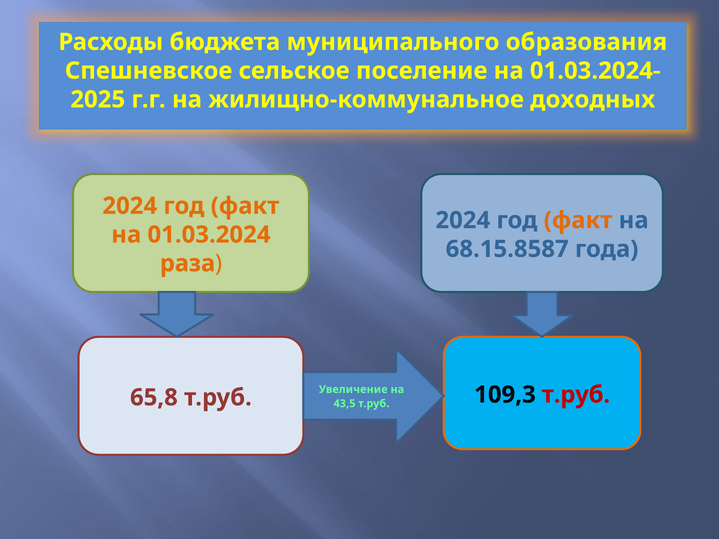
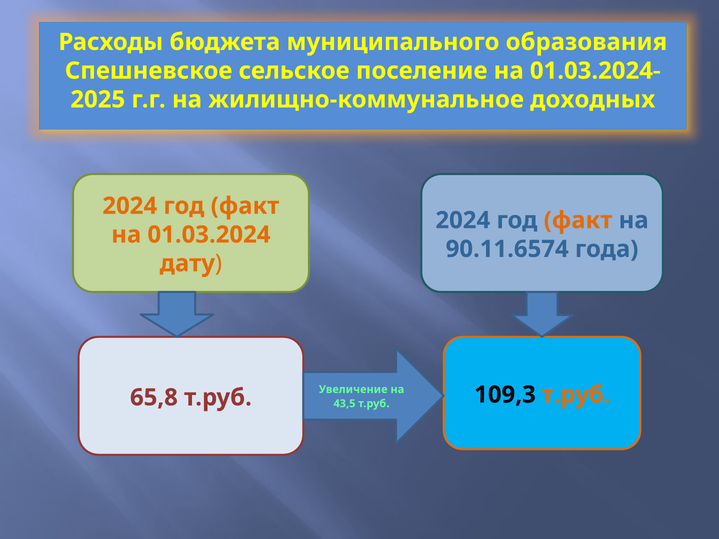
68.15.8587: 68.15.8587 -> 90.11.6574
раза: раза -> дату
т.руб at (576, 395) colour: red -> orange
